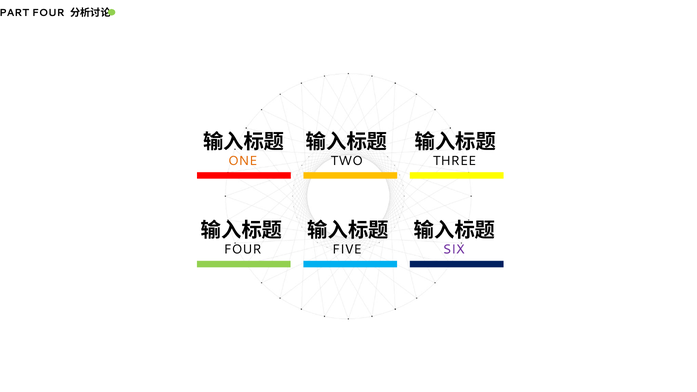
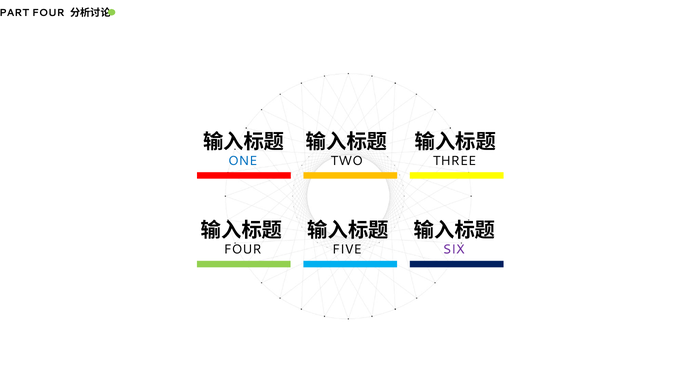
ONE colour: orange -> blue
